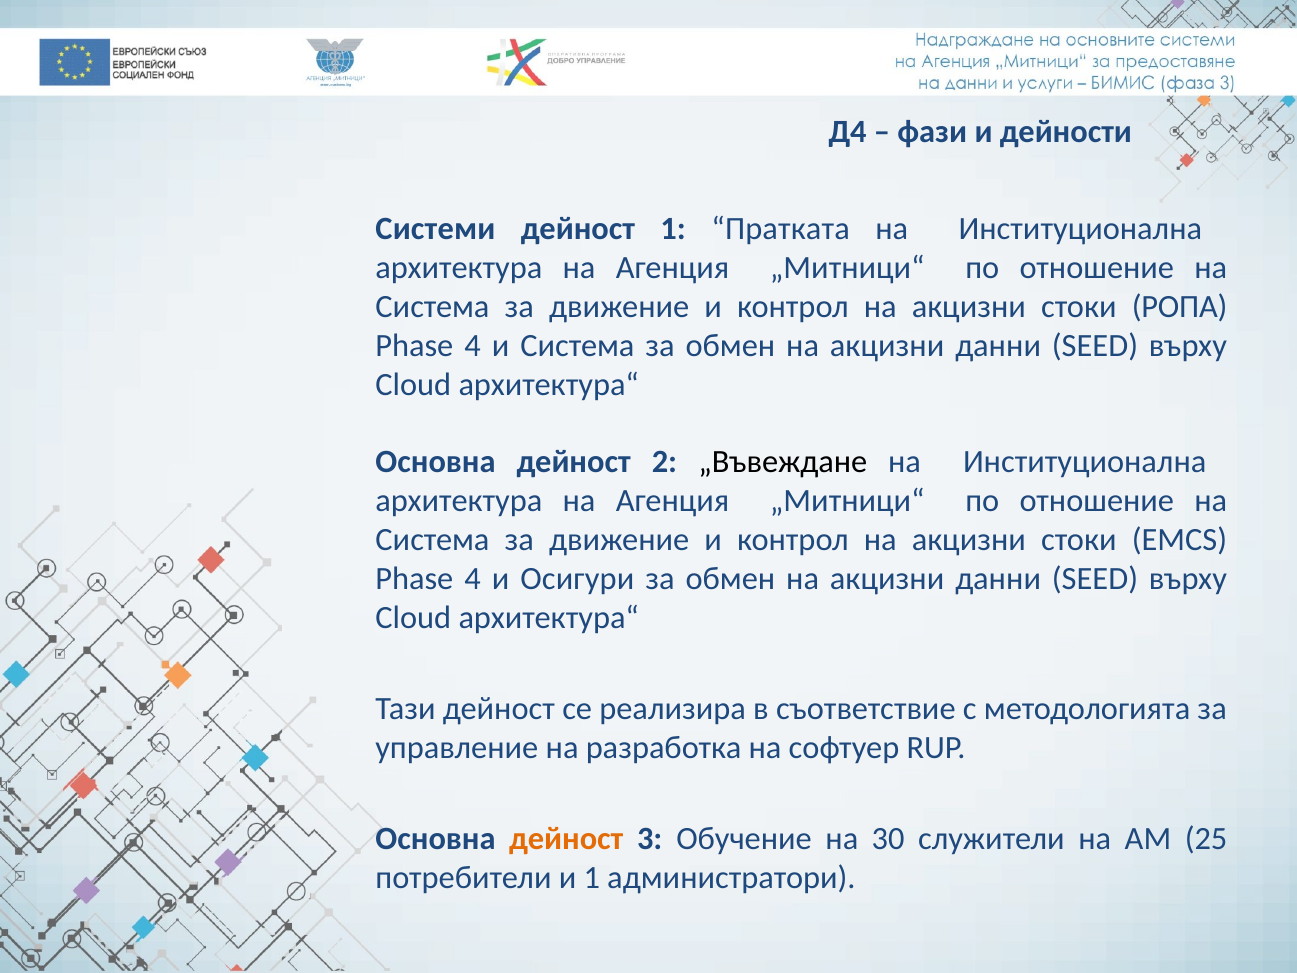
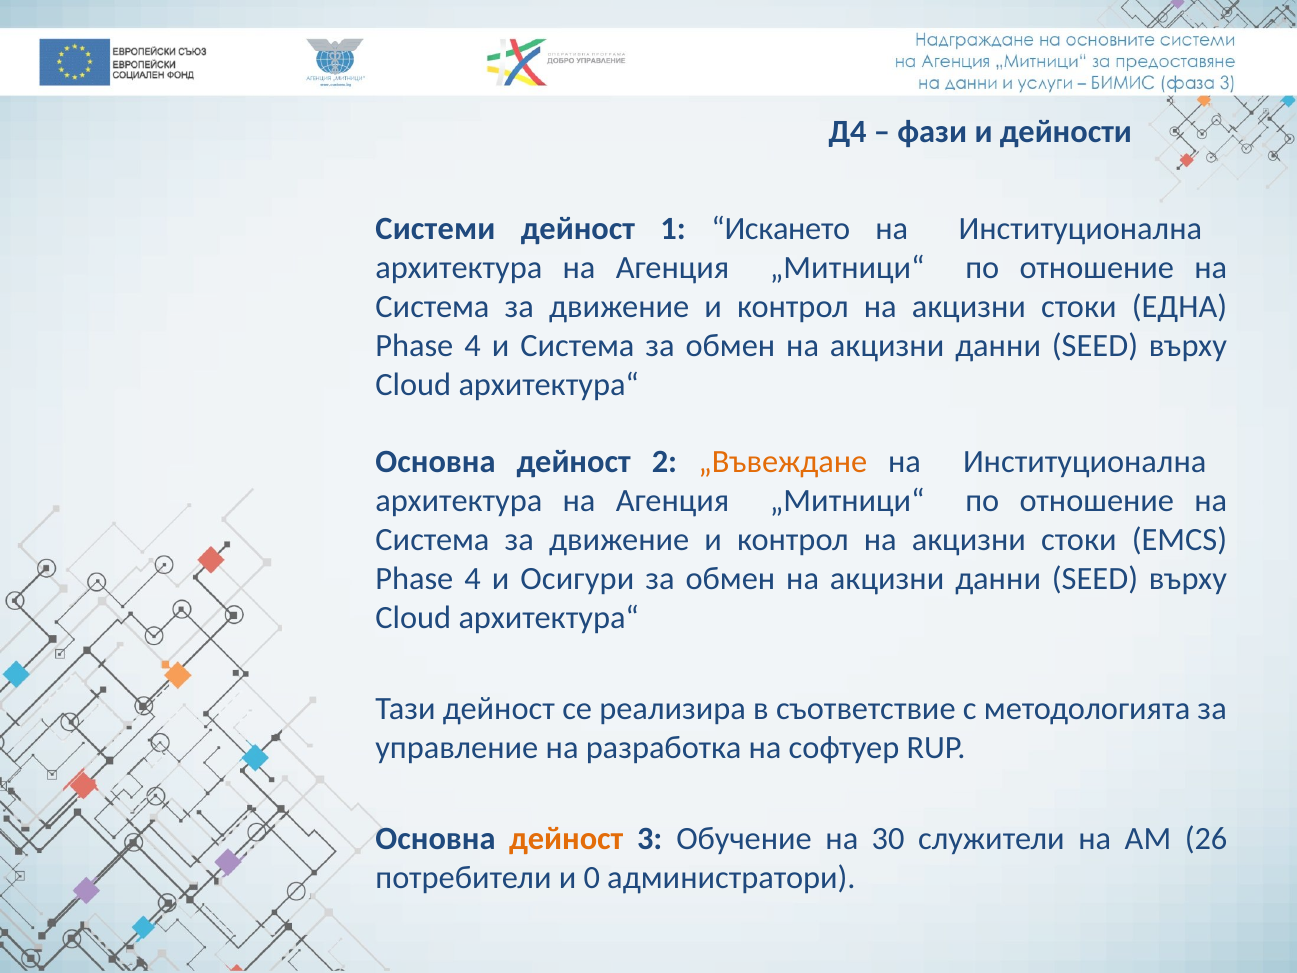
Пратката: Пратката -> Искането
РОПА: РОПА -> ЕДНА
„Въвеждане colour: black -> orange
25: 25 -> 26
и 1: 1 -> 0
